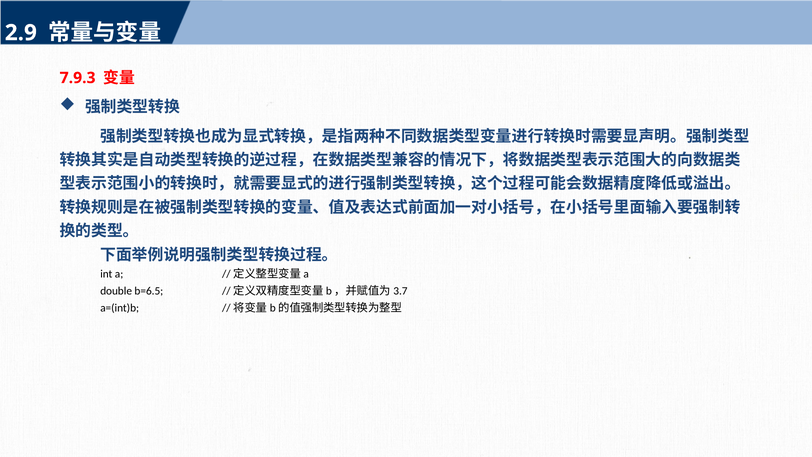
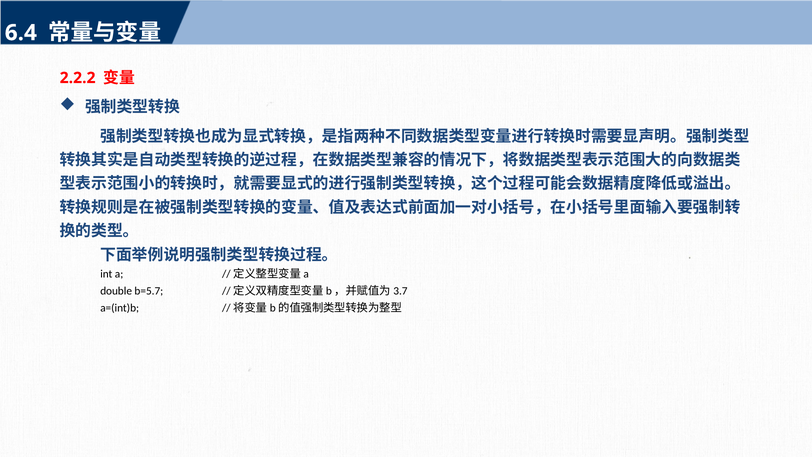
2.9: 2.9 -> 6.4
7.9.3: 7.9.3 -> 2.2.2
b=6.5: b=6.5 -> b=5.7
